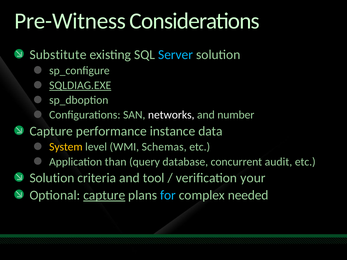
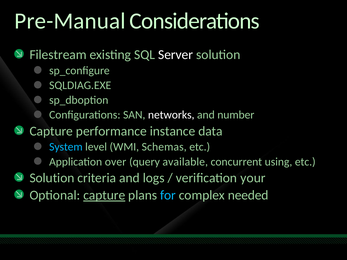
Pre-Witness: Pre-Witness -> Pre-Manual
Substitute: Substitute -> Filestream
Server colour: light blue -> white
SQLDIAG.EXE underline: present -> none
System colour: yellow -> light blue
than: than -> over
database: database -> available
audit: audit -> using
tool: tool -> logs
